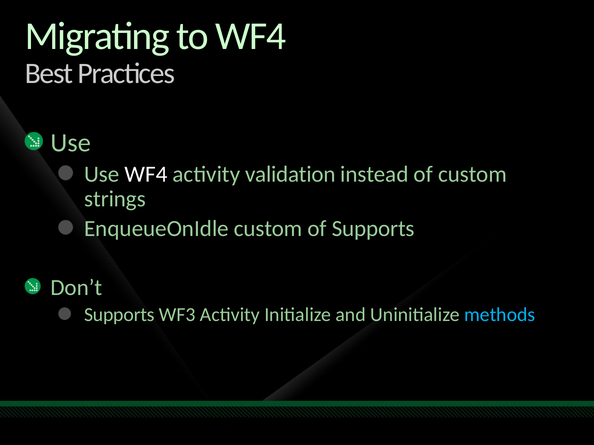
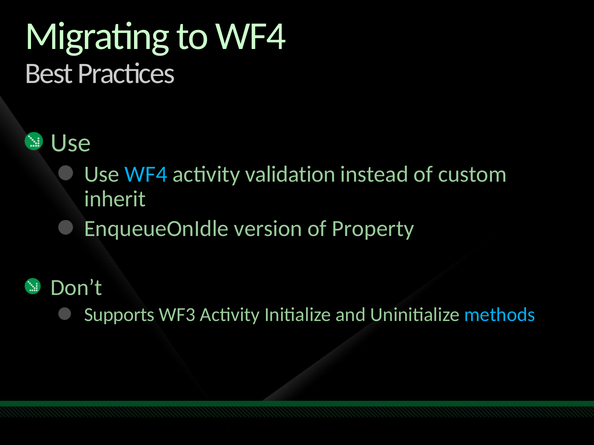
WF4 at (146, 174) colour: white -> light blue
strings: strings -> inherit
EnqueueOnIdle custom: custom -> version
of Supports: Supports -> Property
